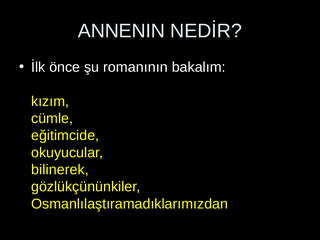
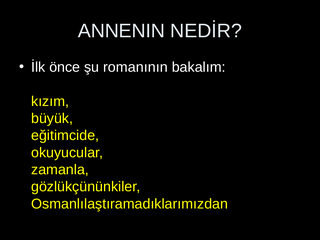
cümle: cümle -> büyük
bilinerek: bilinerek -> zamanla
